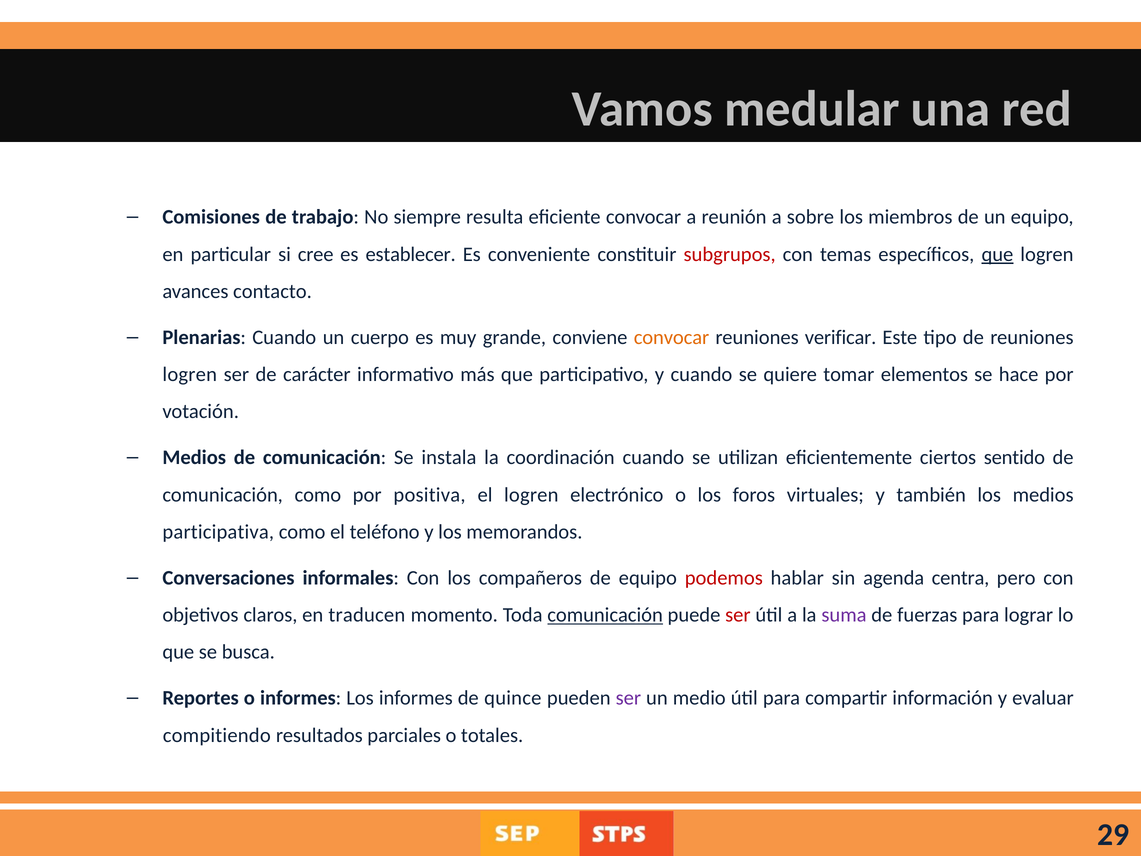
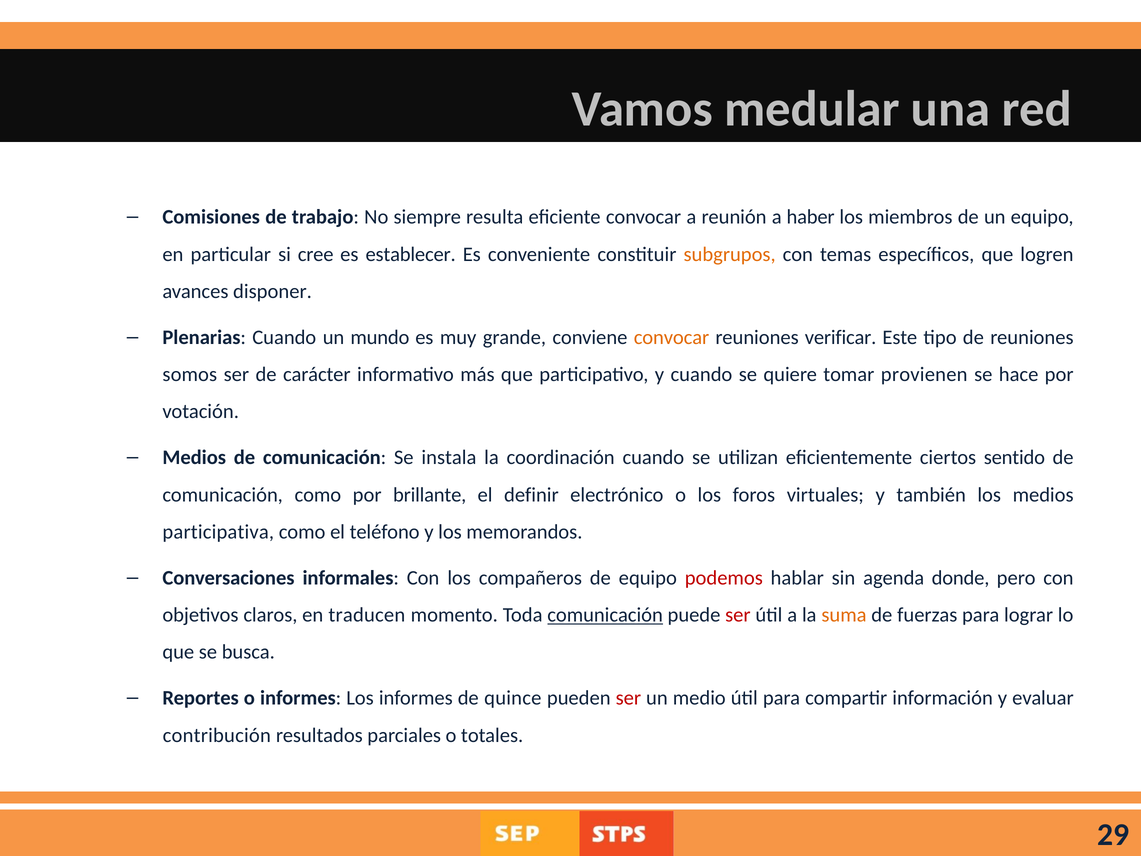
sobre: sobre -> haber
subgrupos colour: red -> orange
que at (997, 254) underline: present -> none
contacto: contacto -> disponer
cuerpo: cuerpo -> mundo
logren at (190, 374): logren -> somos
elementos: elementos -> provienen
positiva: positiva -> brillante
el logren: logren -> definir
centra: centra -> donde
suma colour: purple -> orange
ser at (628, 698) colour: purple -> red
compitiendo: compitiendo -> contribución
